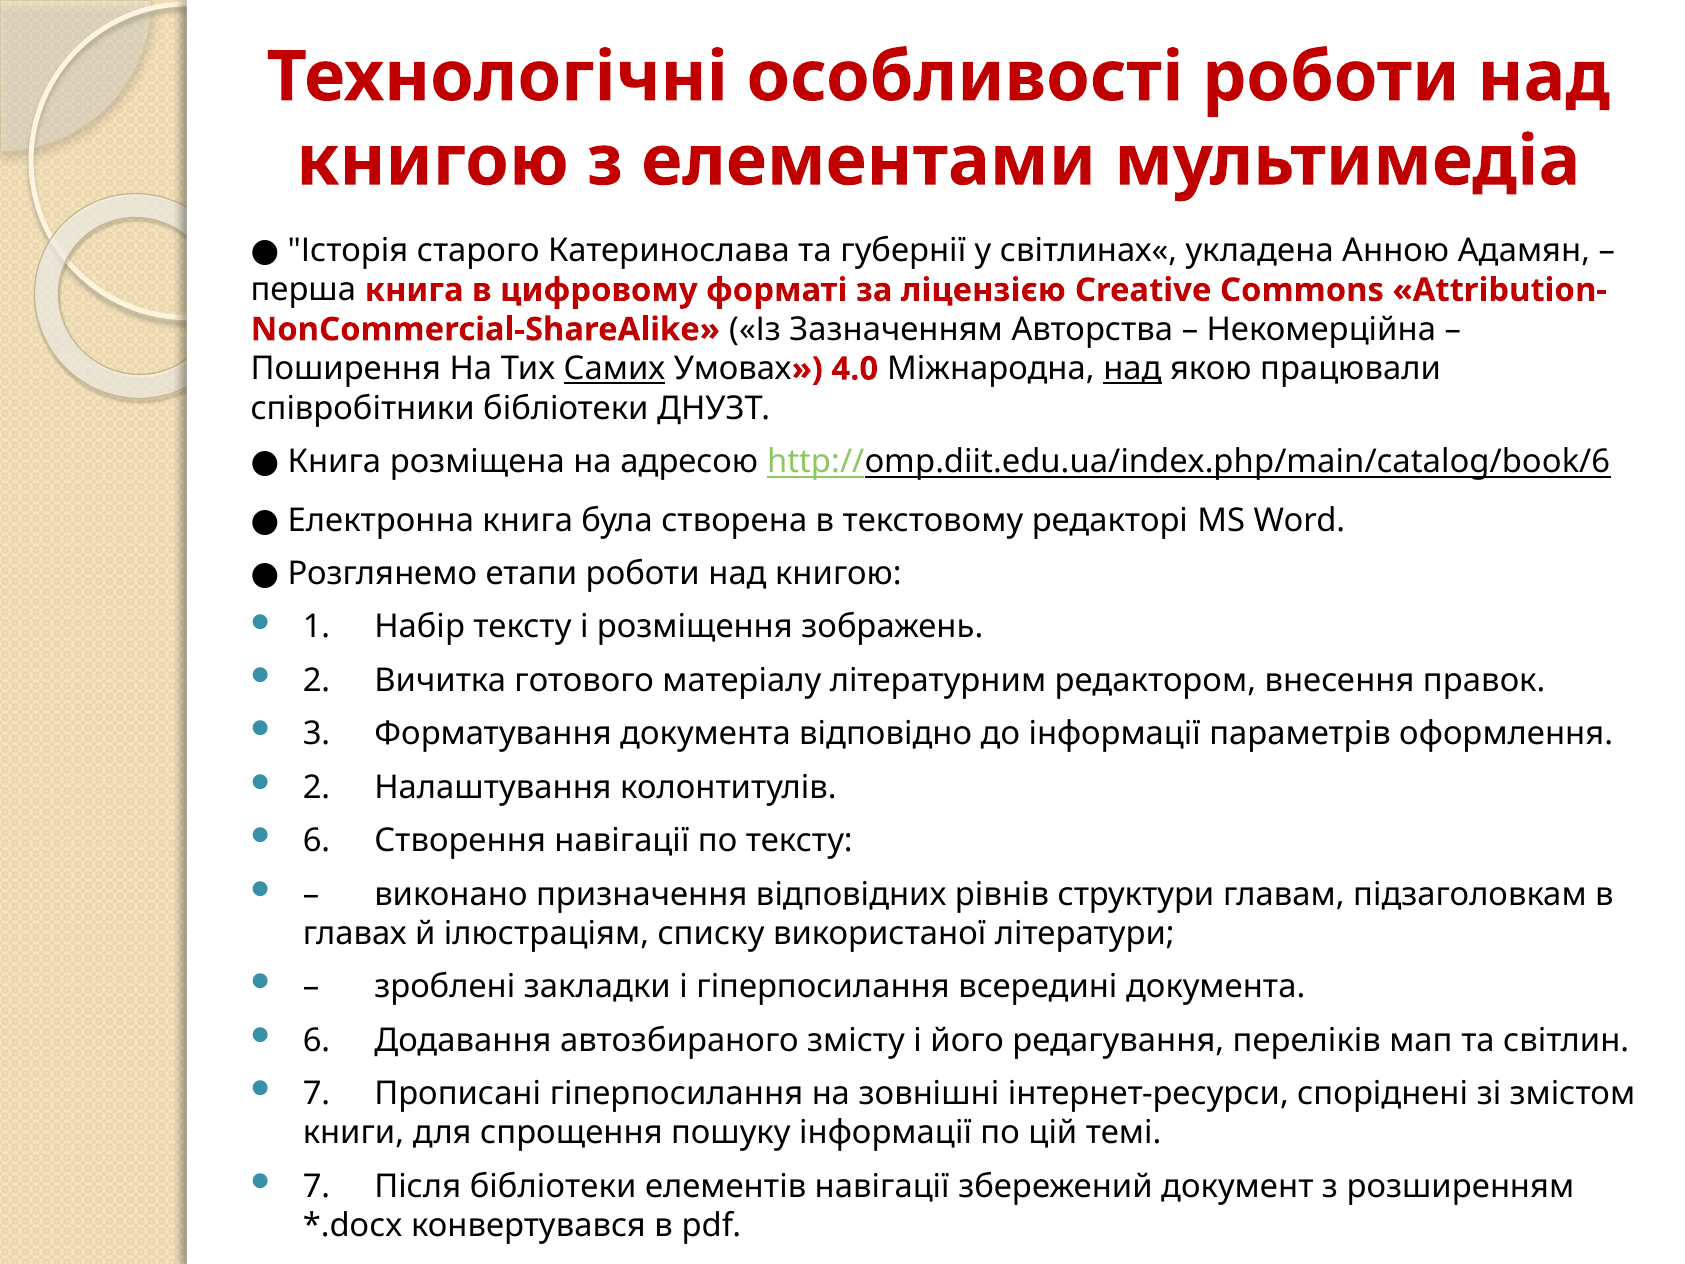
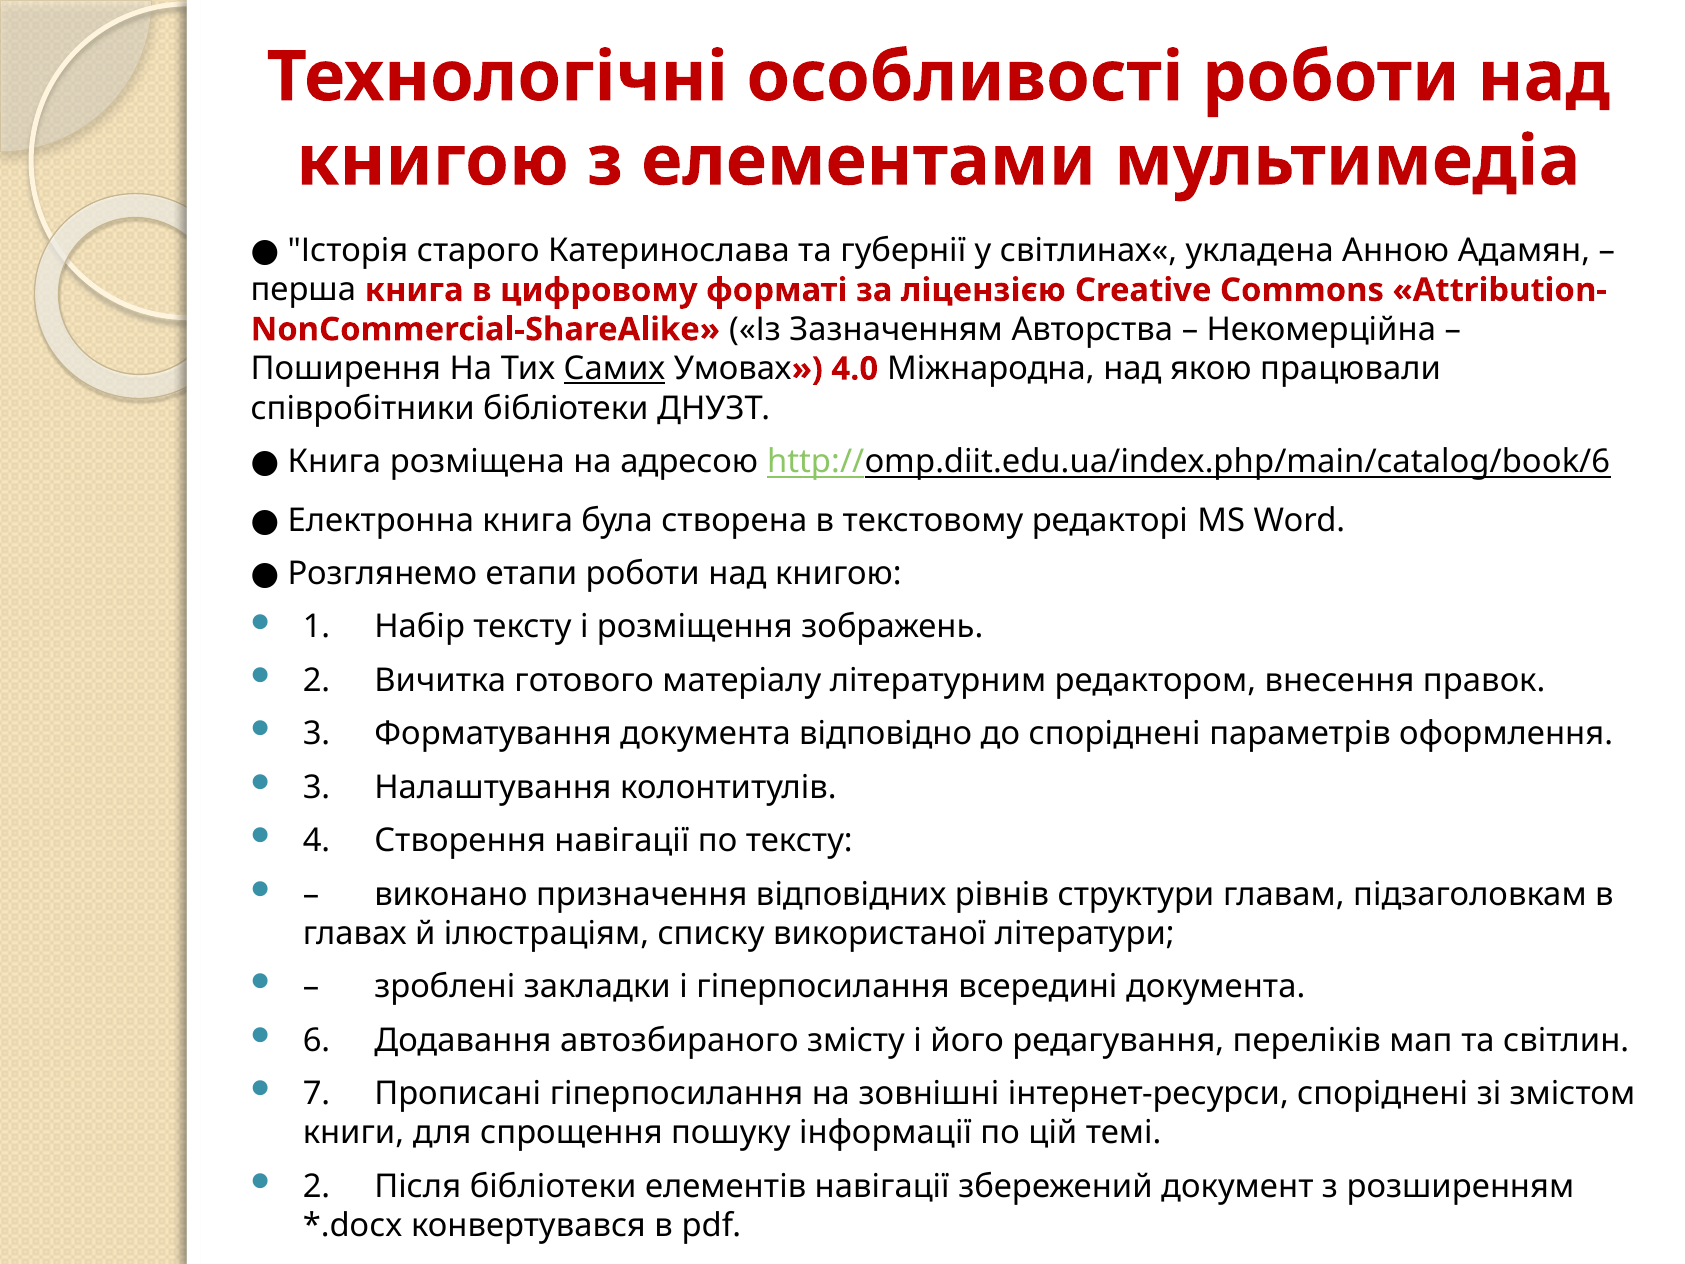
над at (1132, 369) underline: present -> none
до інформації: інформації -> споріднені
2 at (317, 787): 2 -> 3
6 at (317, 841): 6 -> 4
7 at (317, 1186): 7 -> 2
